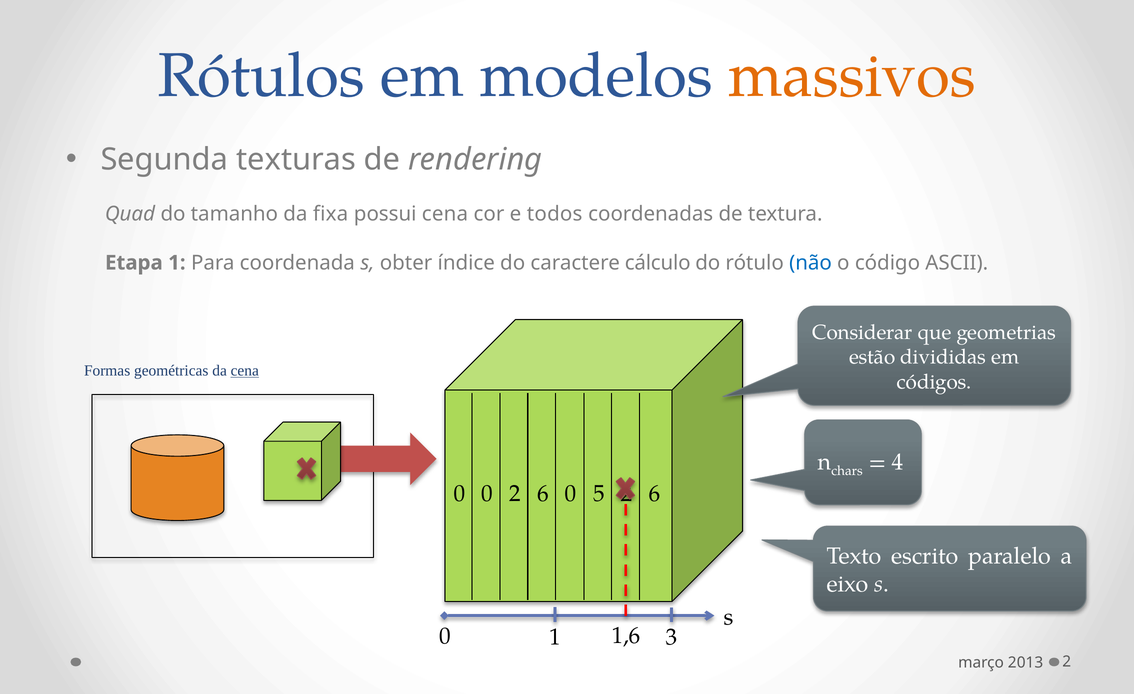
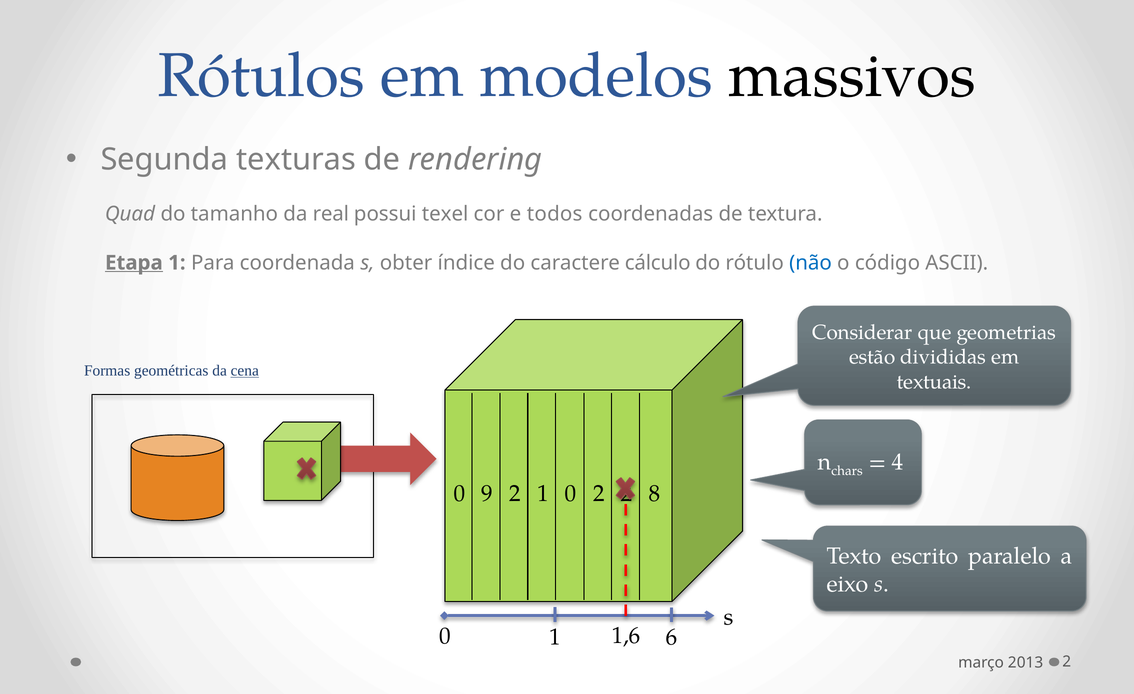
massivos colour: orange -> black
fixa: fixa -> real
possui cena: cena -> texel
Etapa underline: none -> present
códigos: códigos -> textuais
0 0: 0 -> 9
6 at (543, 494): 6 -> 1
0 5: 5 -> 2
6 at (654, 494): 6 -> 8
3: 3 -> 6
